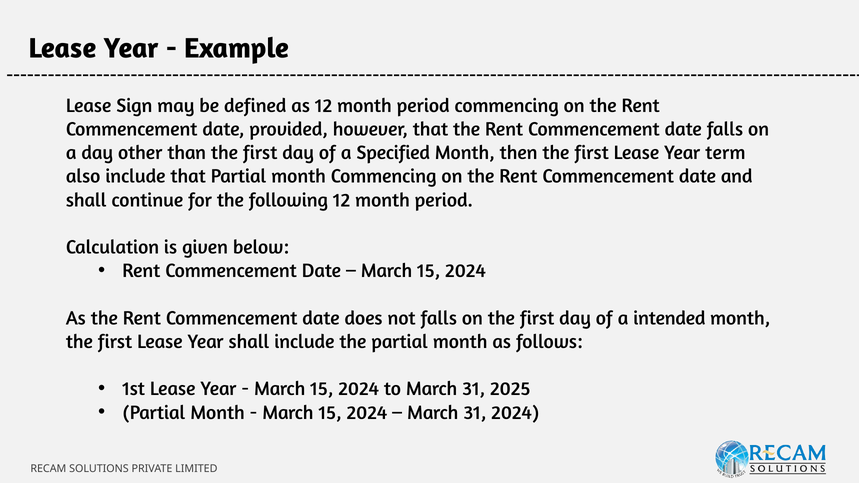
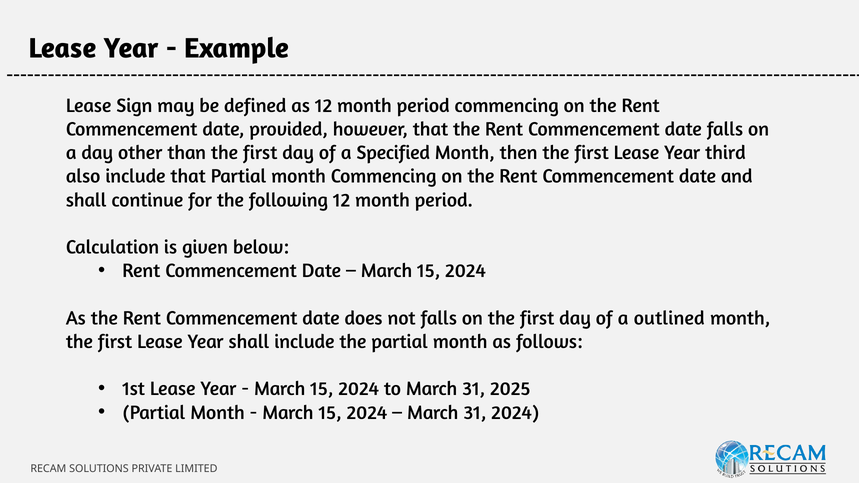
term: term -> third
intended: intended -> outlined
